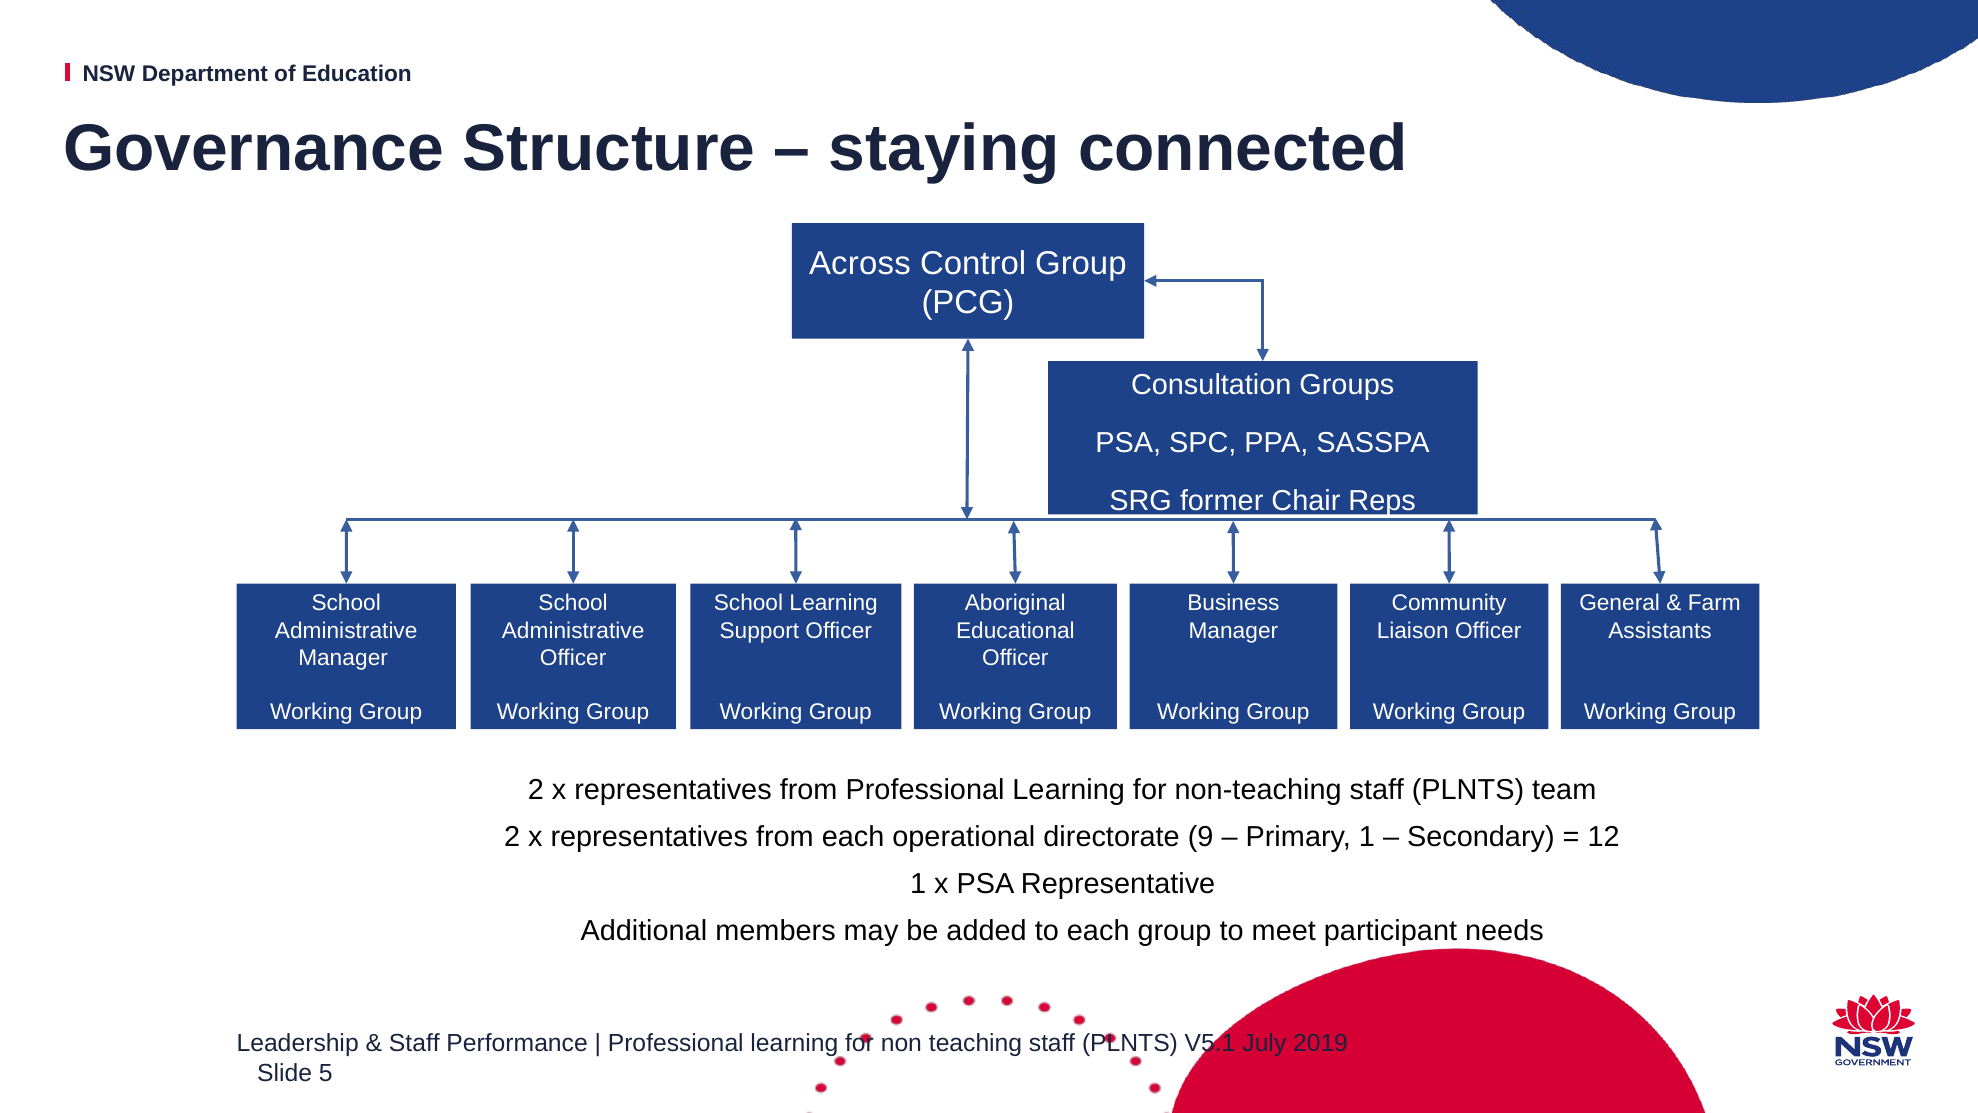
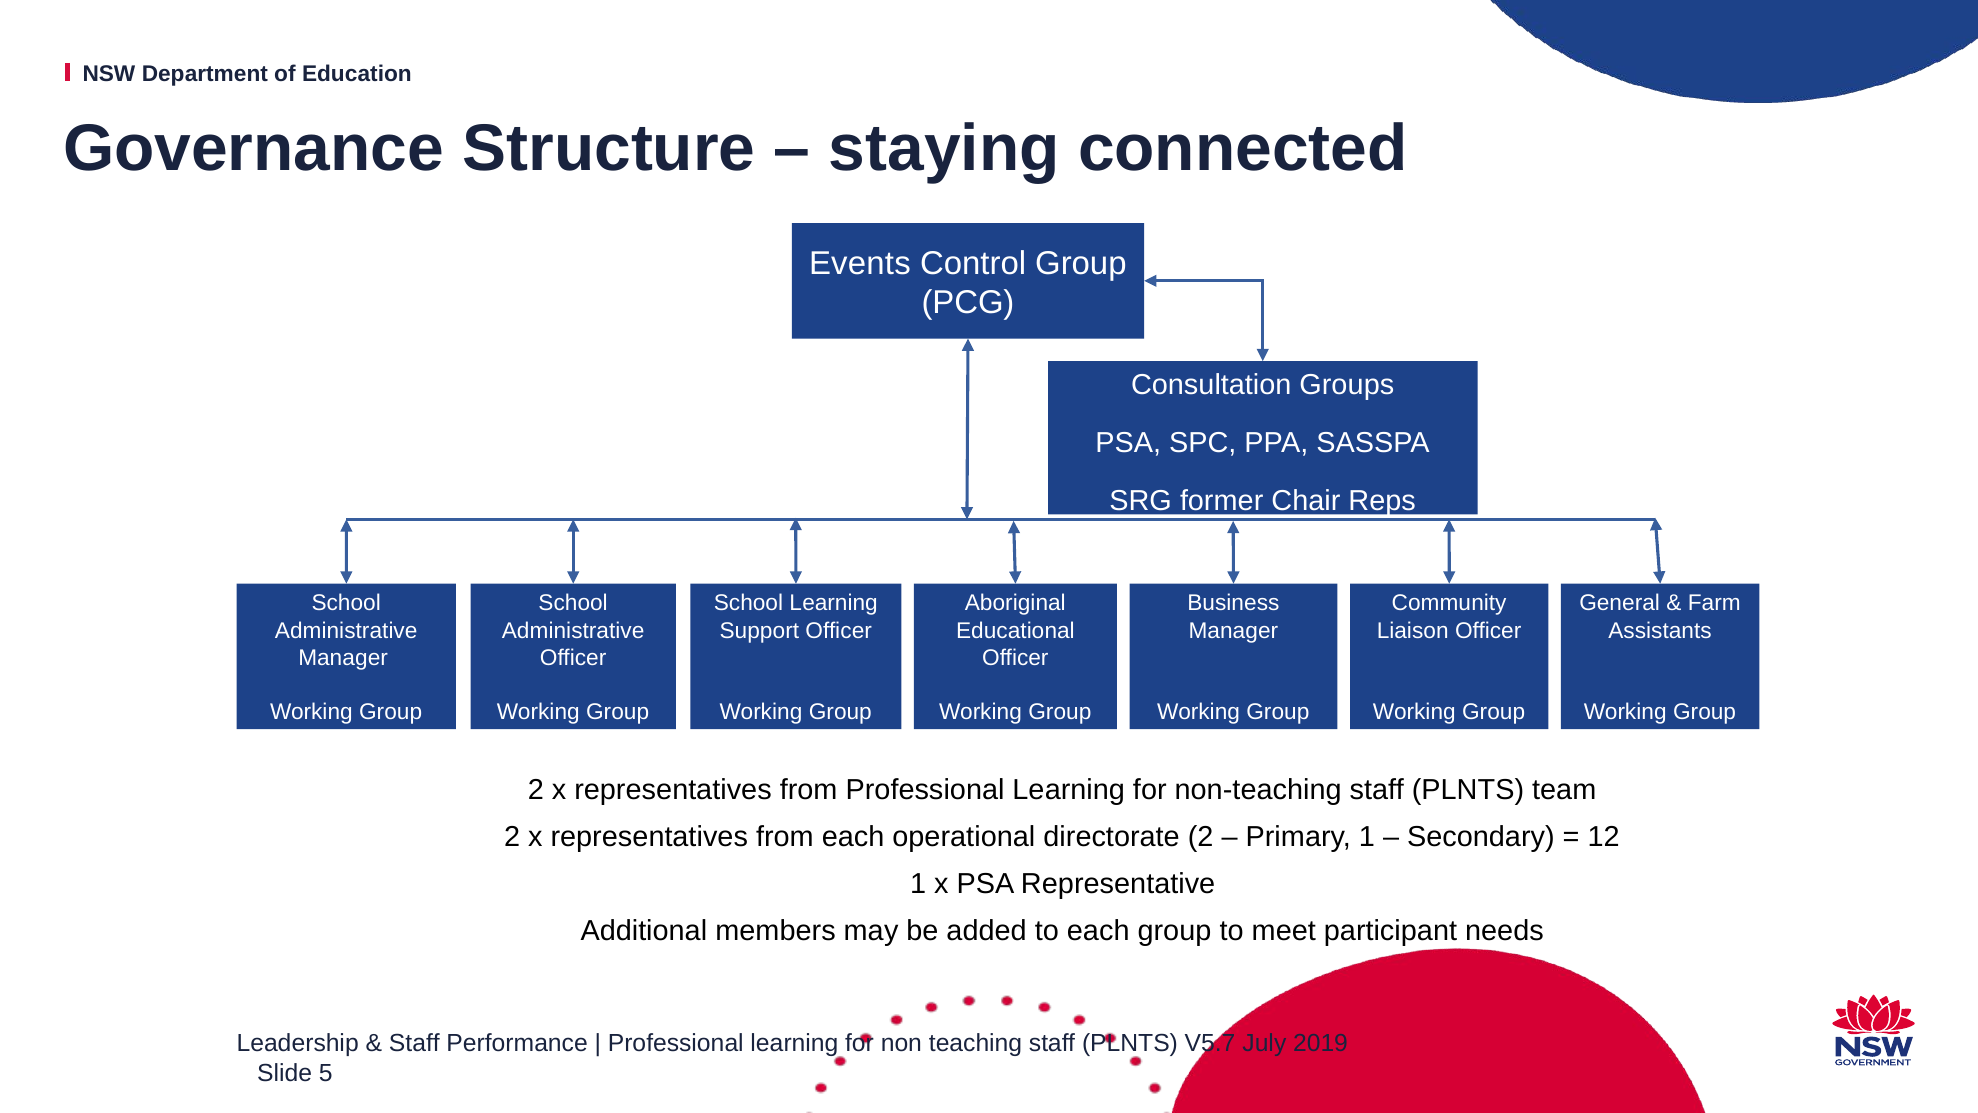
Across: Across -> Events
directorate 9: 9 -> 2
V5.1: V5.1 -> V5.7
